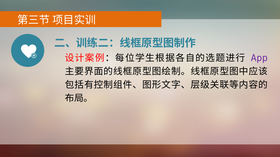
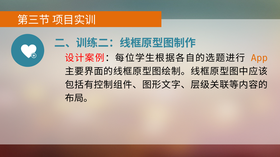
App colour: purple -> orange
